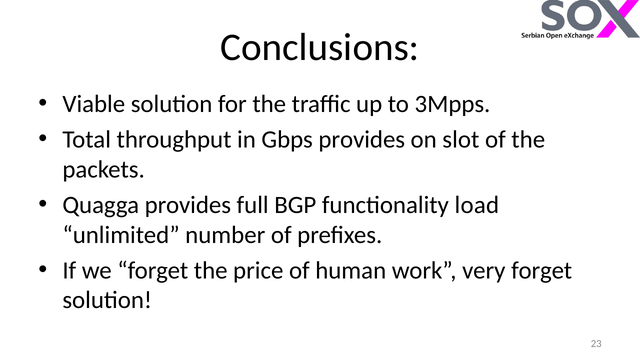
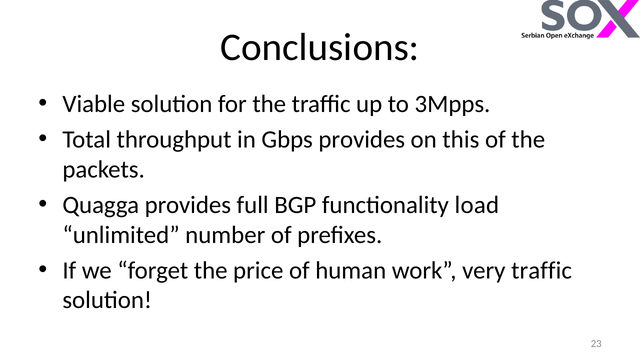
slot: slot -> this
very forget: forget -> traffic
